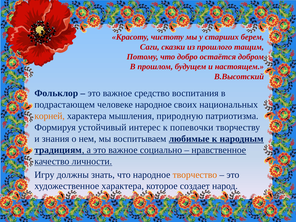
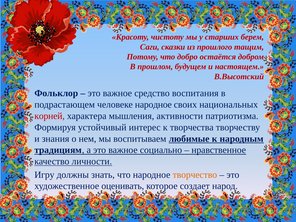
корней colour: orange -> red
природную: природную -> активности
попевочки: попевочки -> творчества
художественное характера: характера -> оценивать
